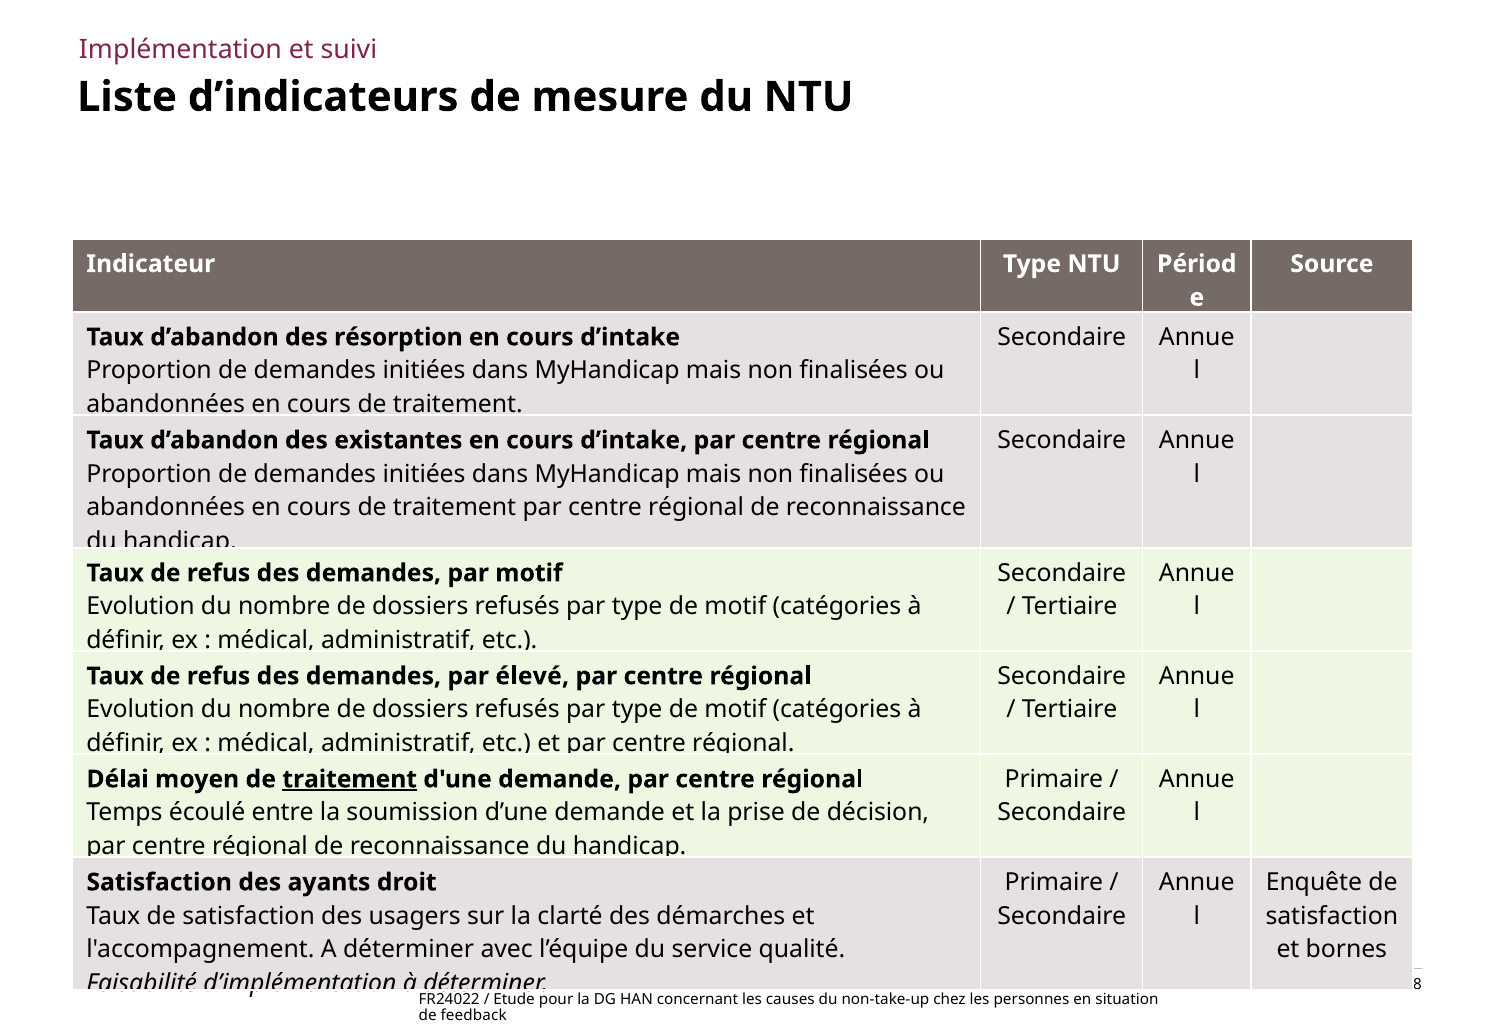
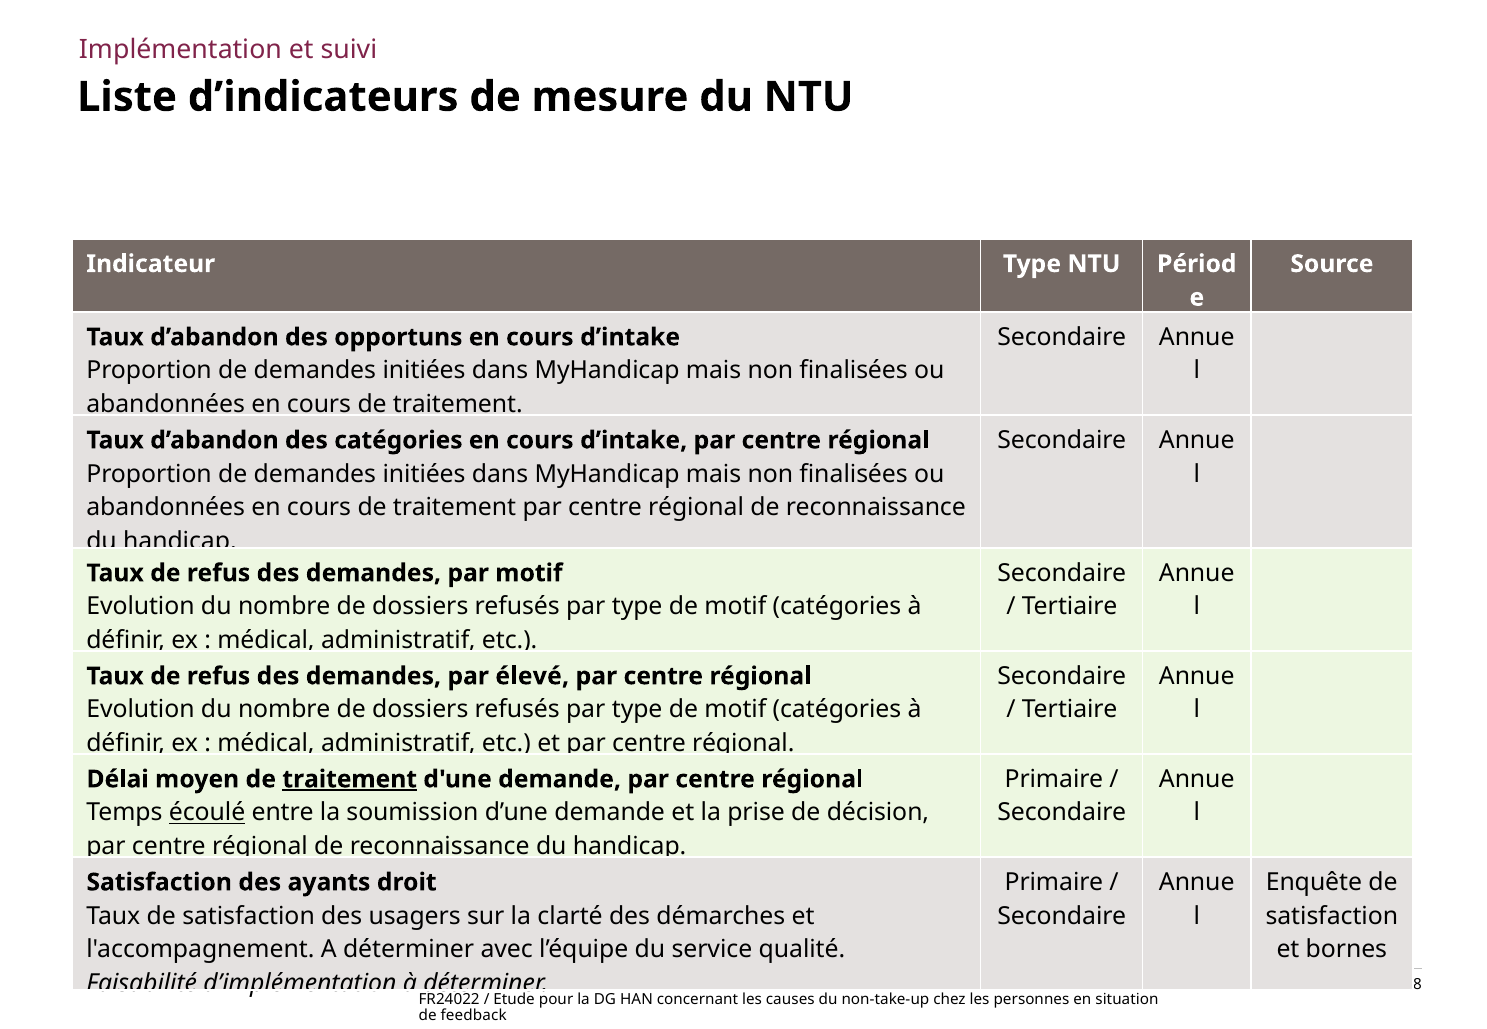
résorption: résorption -> opportuns
des existantes: existantes -> catégories
écoulé underline: none -> present
